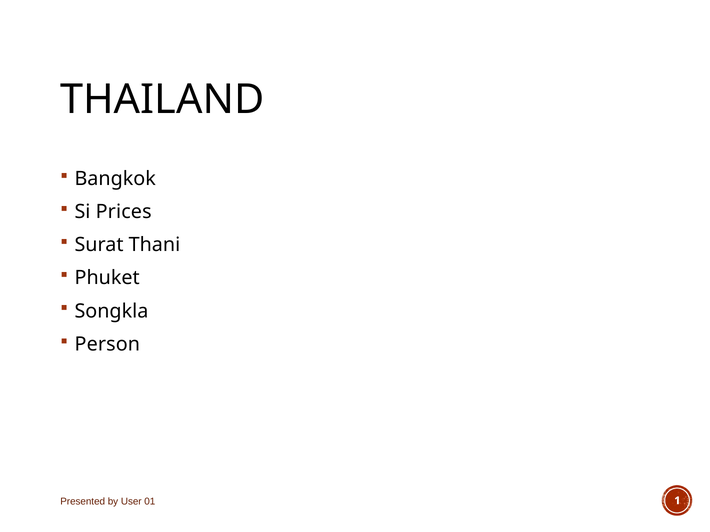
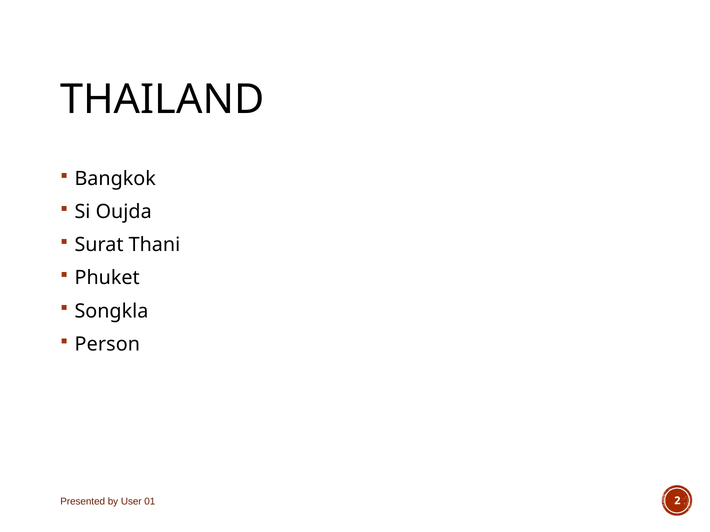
Prices: Prices -> Oujda
1: 1 -> 2
